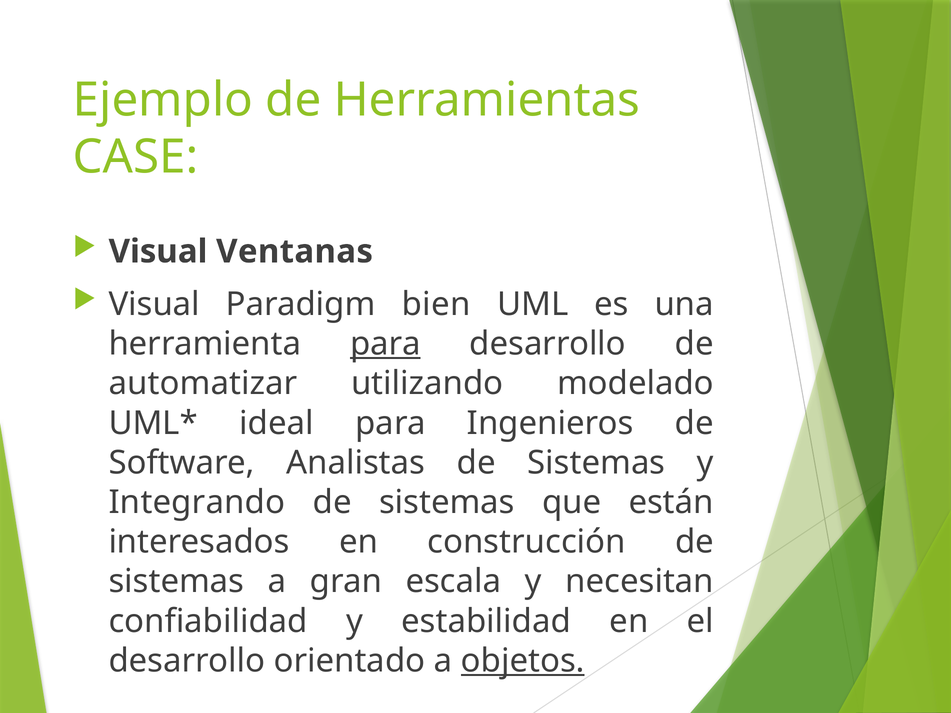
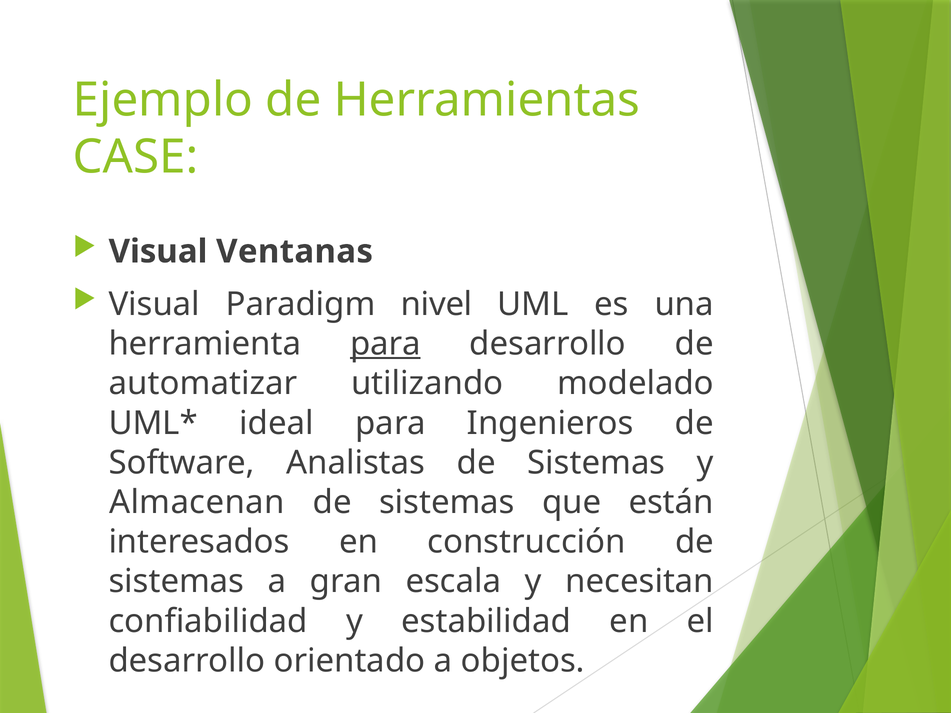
bien: bien -> nivel
Integrando: Integrando -> Almacenan
objetos underline: present -> none
